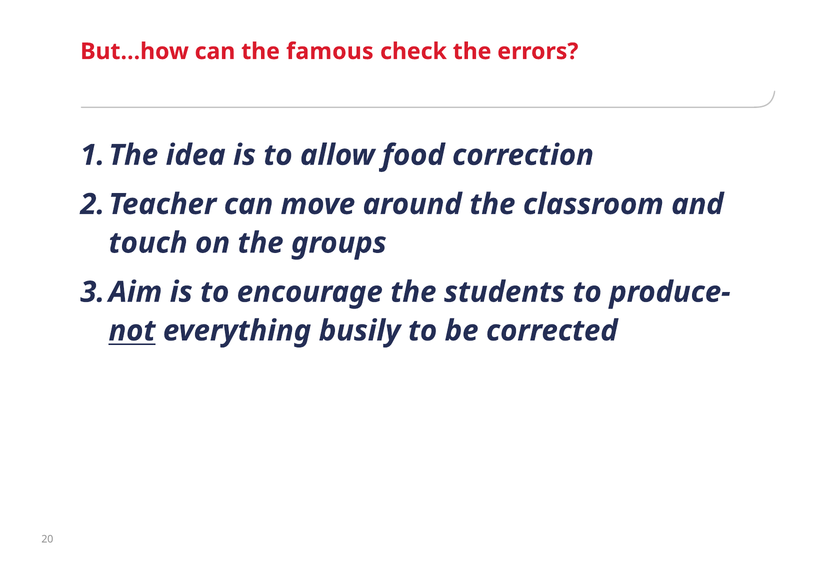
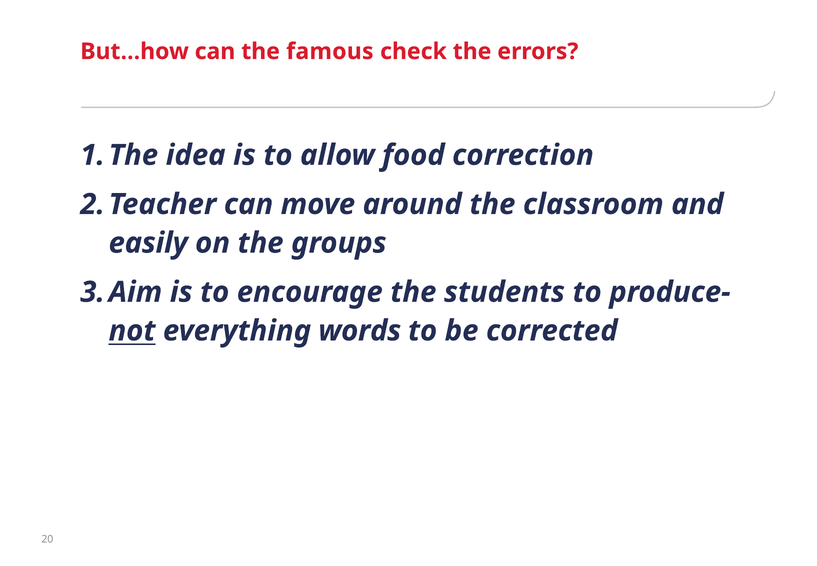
touch: touch -> easily
busily: busily -> words
